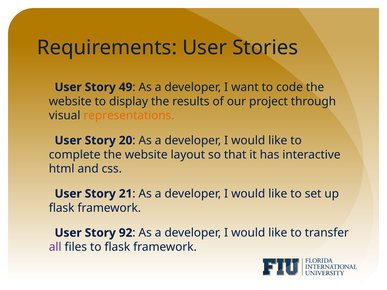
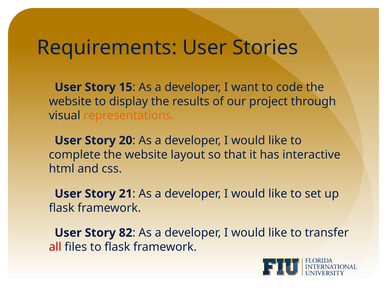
49: 49 -> 15
92: 92 -> 82
all colour: purple -> red
